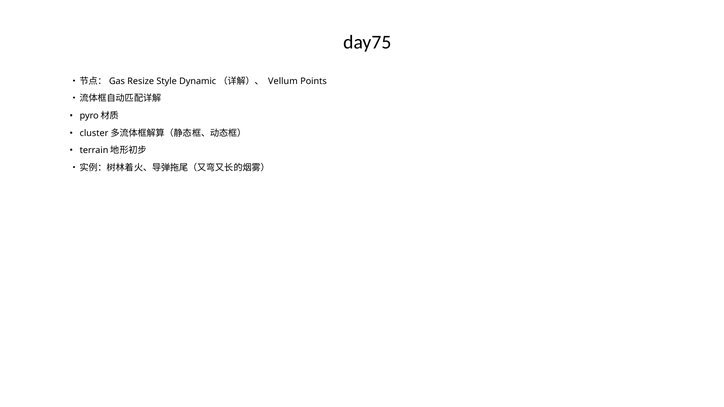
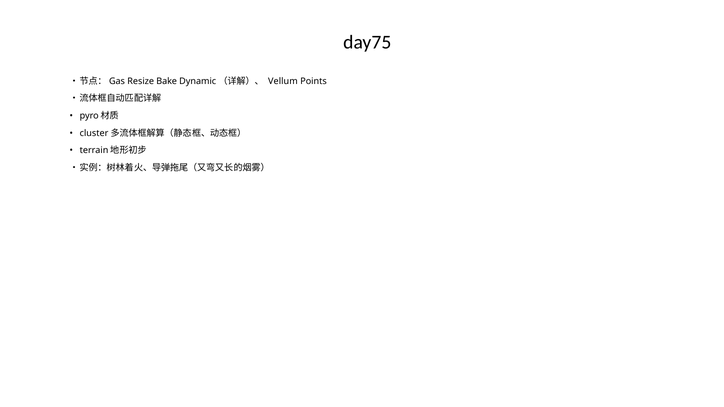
Style: Style -> Bake
